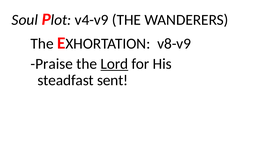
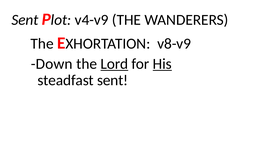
Soul at (25, 20): Soul -> Sent
Praise: Praise -> Down
His underline: none -> present
